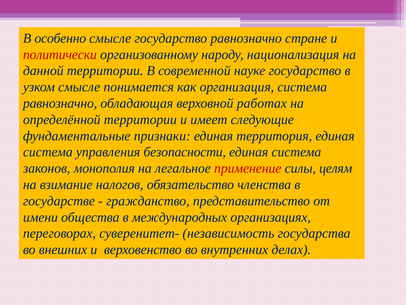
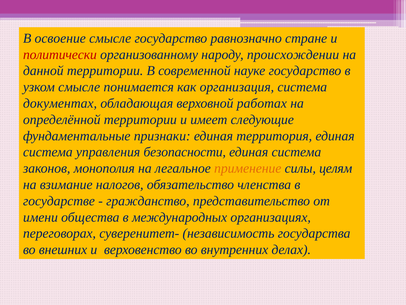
особенно: особенно -> освоение
национализация: национализация -> происхождении
равнозначно at (60, 103): равнозначно -> документах
применение colour: red -> orange
